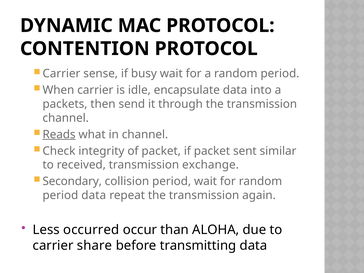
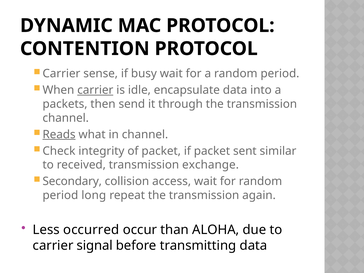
carrier at (95, 90) underline: none -> present
collision period: period -> access
period data: data -> long
share: share -> signal
